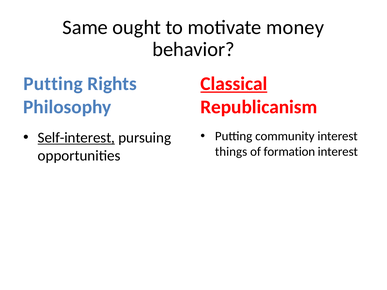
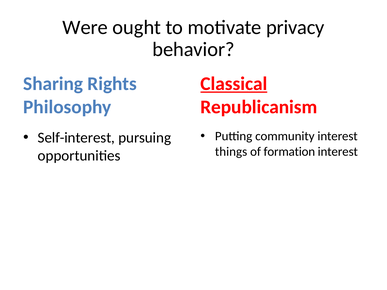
Same: Same -> Were
money: money -> privacy
Putting at (53, 84): Putting -> Sharing
Self-interest underline: present -> none
